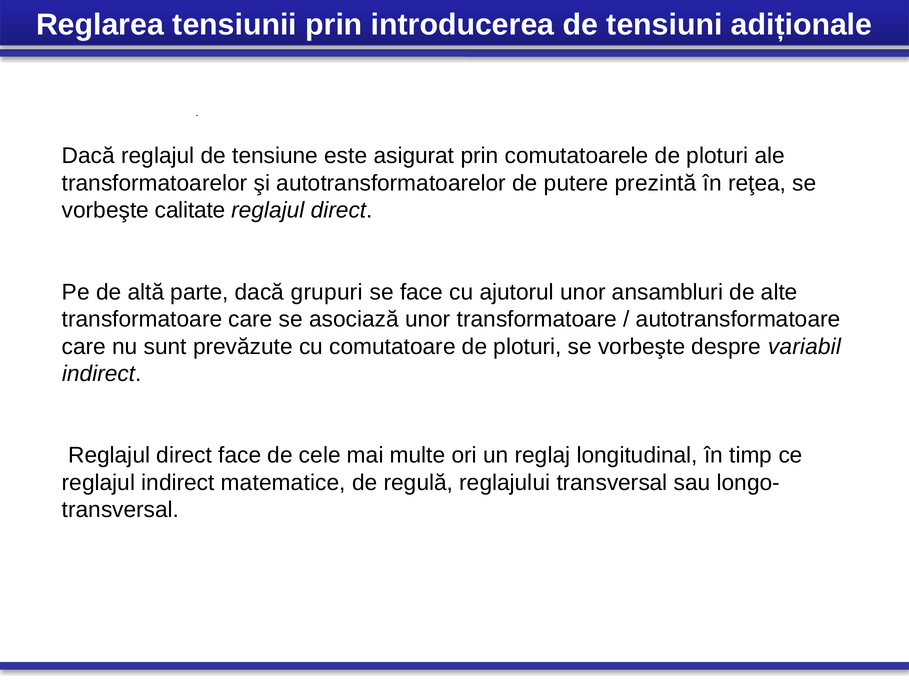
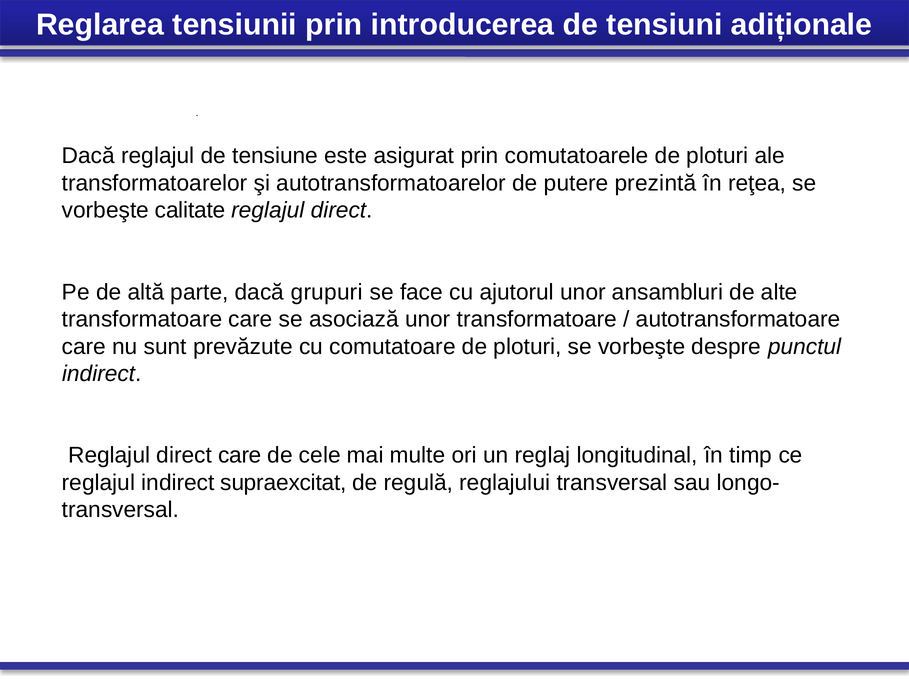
variabil: variabil -> punctul
direct face: face -> care
matematice: matematice -> supraexcitat
